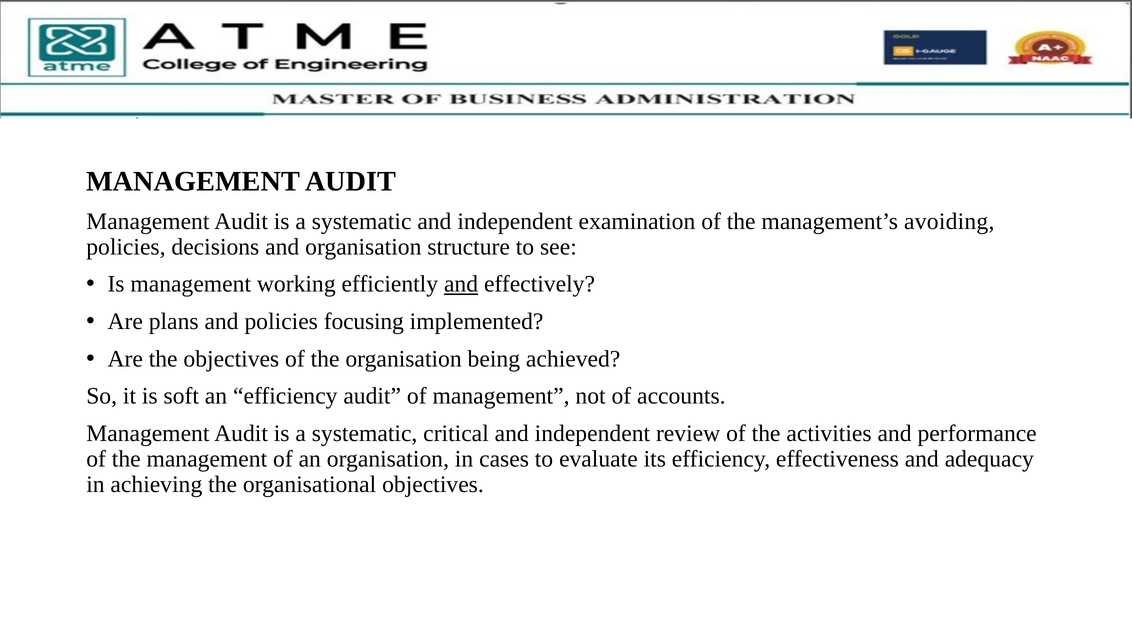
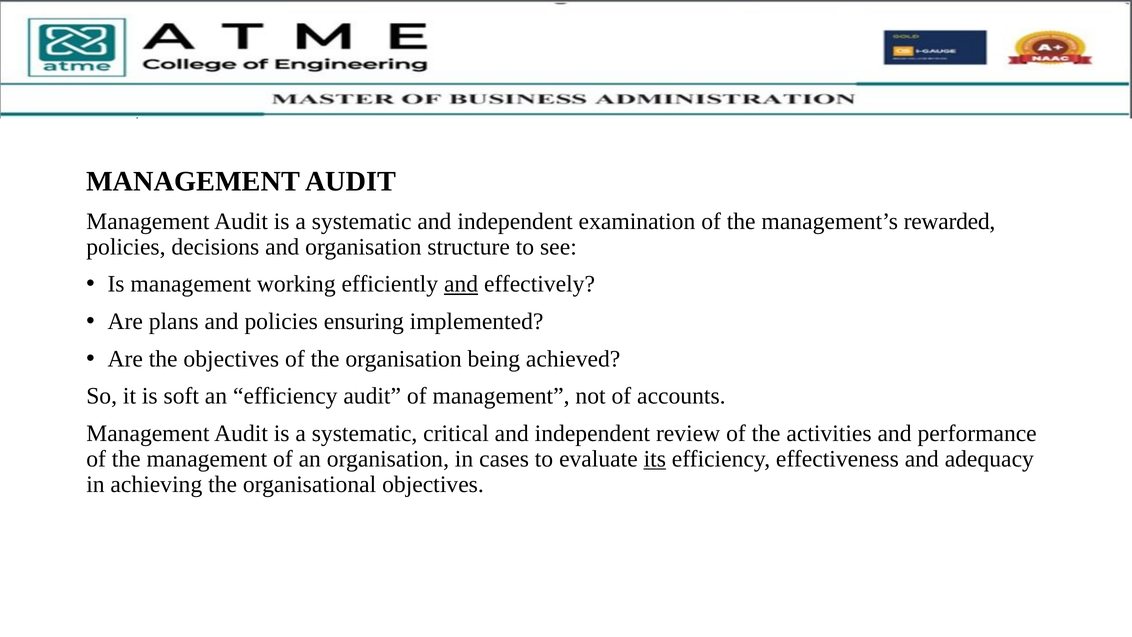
avoiding: avoiding -> rewarded
focusing: focusing -> ensuring
its underline: none -> present
